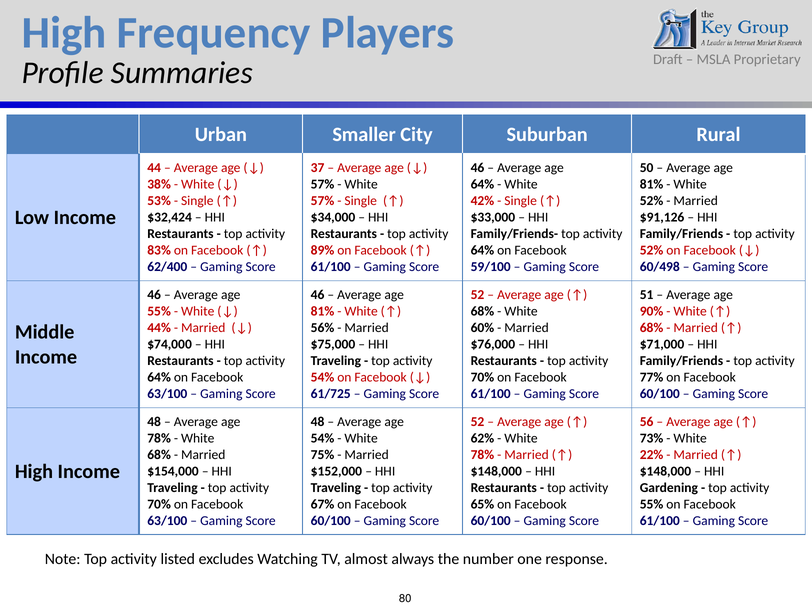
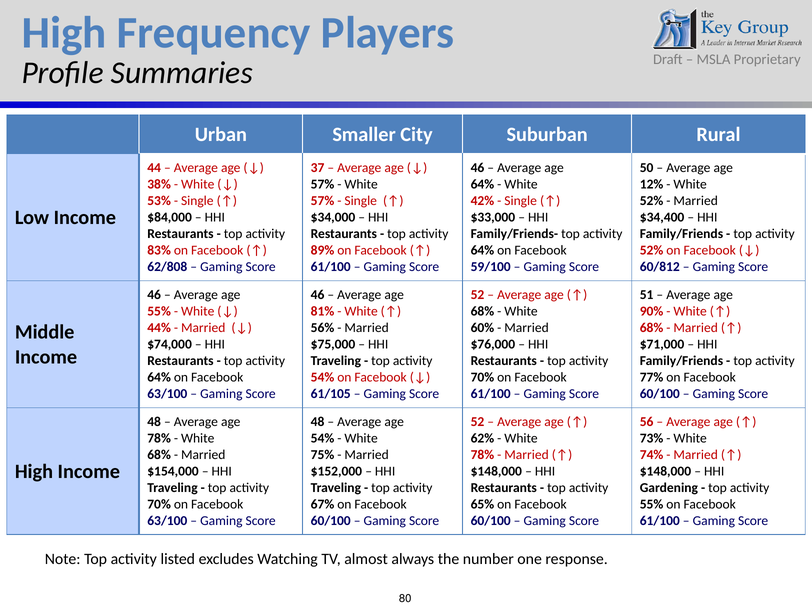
81% at (652, 184): 81% -> 12%
$32,424: $32,424 -> $84,000
$91,126: $91,126 -> $34,400
62/400: 62/400 -> 62/808
60/498: 60/498 -> 60/812
61/725: 61/725 -> 61/105
22%: 22% -> 74%
